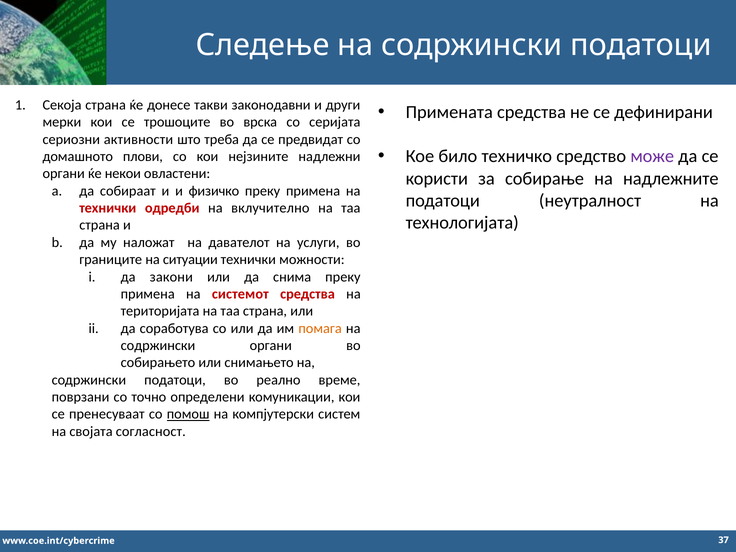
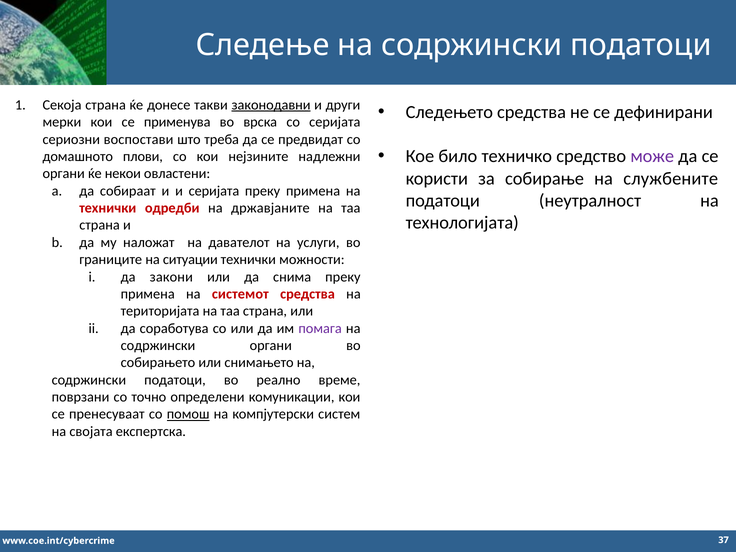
законодавни underline: none -> present
Примената: Примената -> Следењето
трошоците: трошоците -> применува
активности: активности -> воспостави
надлежните: надлежните -> службените
и физичко: физичко -> серијата
вклучително: вклучително -> државјаните
помага colour: orange -> purple
согласност: согласност -> експертска
